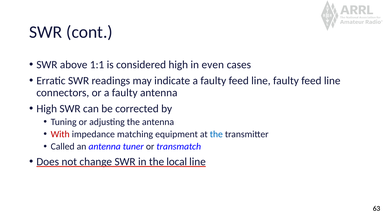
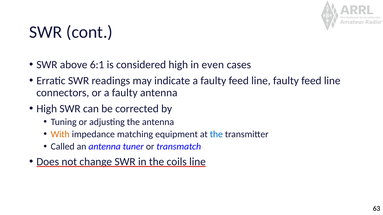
1:1: 1:1 -> 6:1
With colour: red -> orange
local: local -> coils
